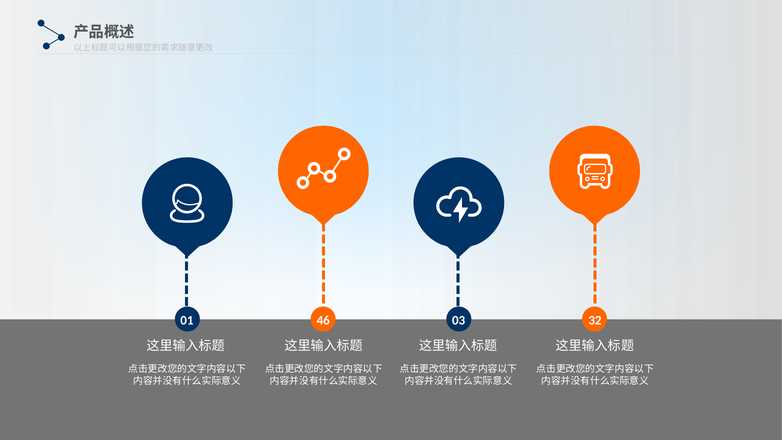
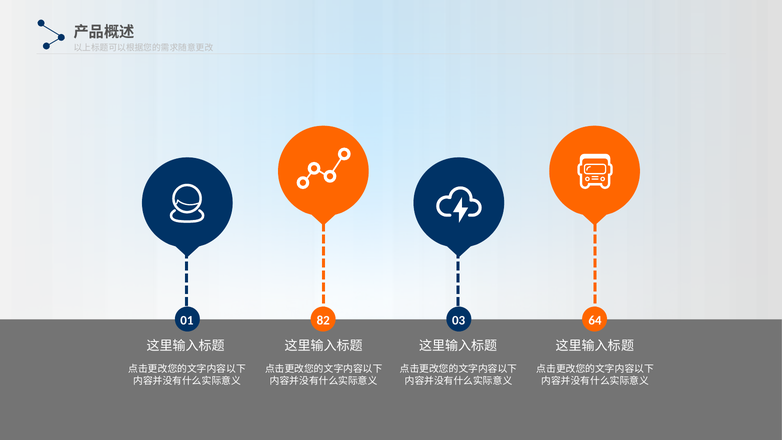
46: 46 -> 82
32: 32 -> 64
